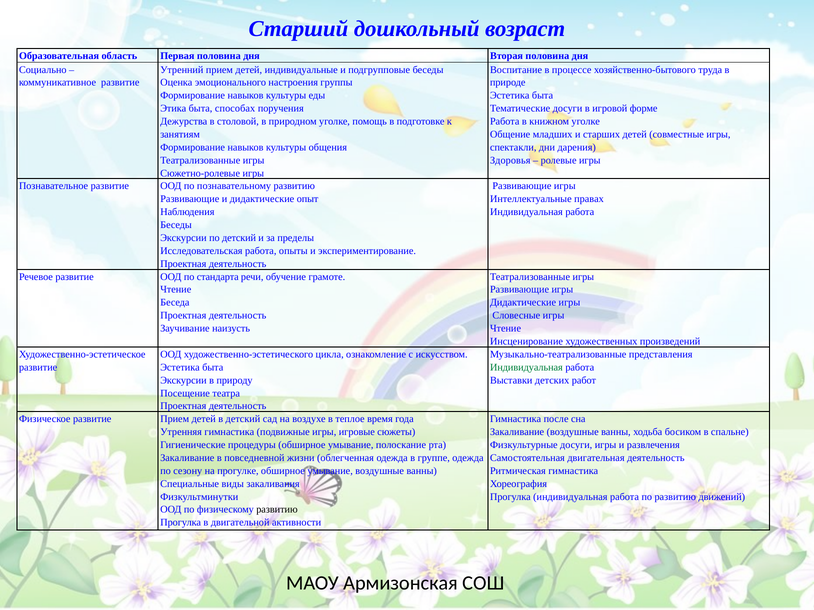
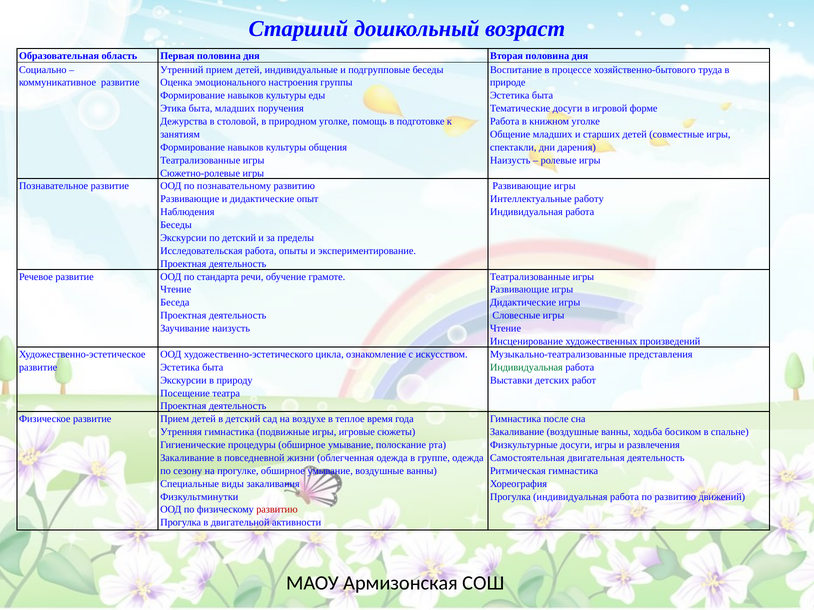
быта способах: способах -> младших
Здоровья at (510, 160): Здоровья -> Наизусть
правах: правах -> работу
развитию at (277, 510) colour: black -> red
